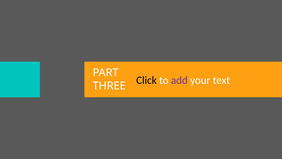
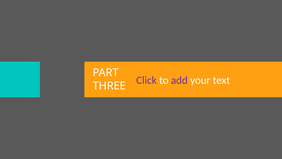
Click colour: black -> purple
